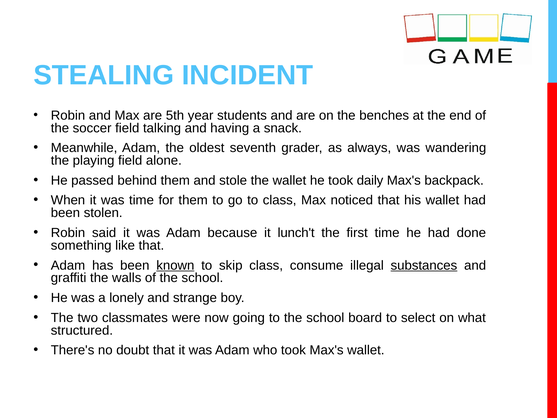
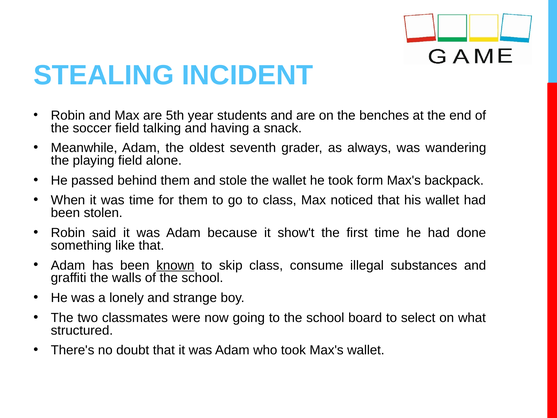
daily: daily -> form
lunch't: lunch't -> show't
substances underline: present -> none
